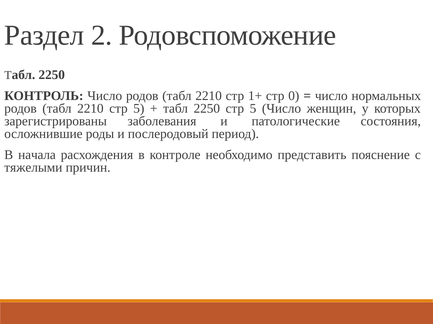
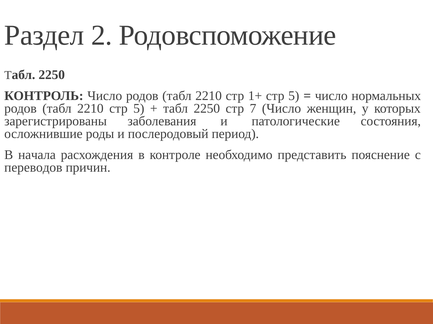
1+ стр 0: 0 -> 5
2250 стр 5: 5 -> 7
тяжелыми: тяжелыми -> переводов
